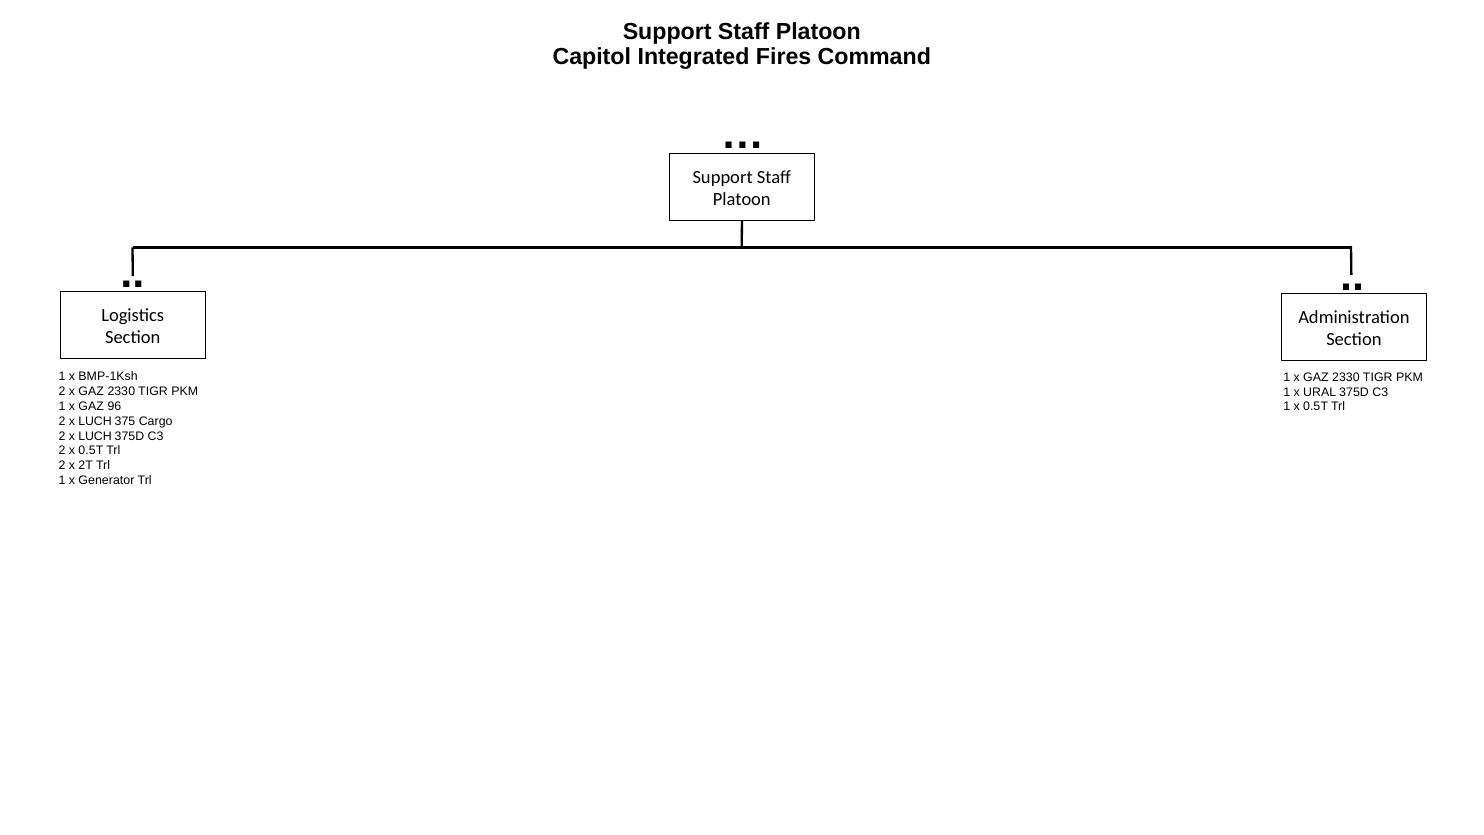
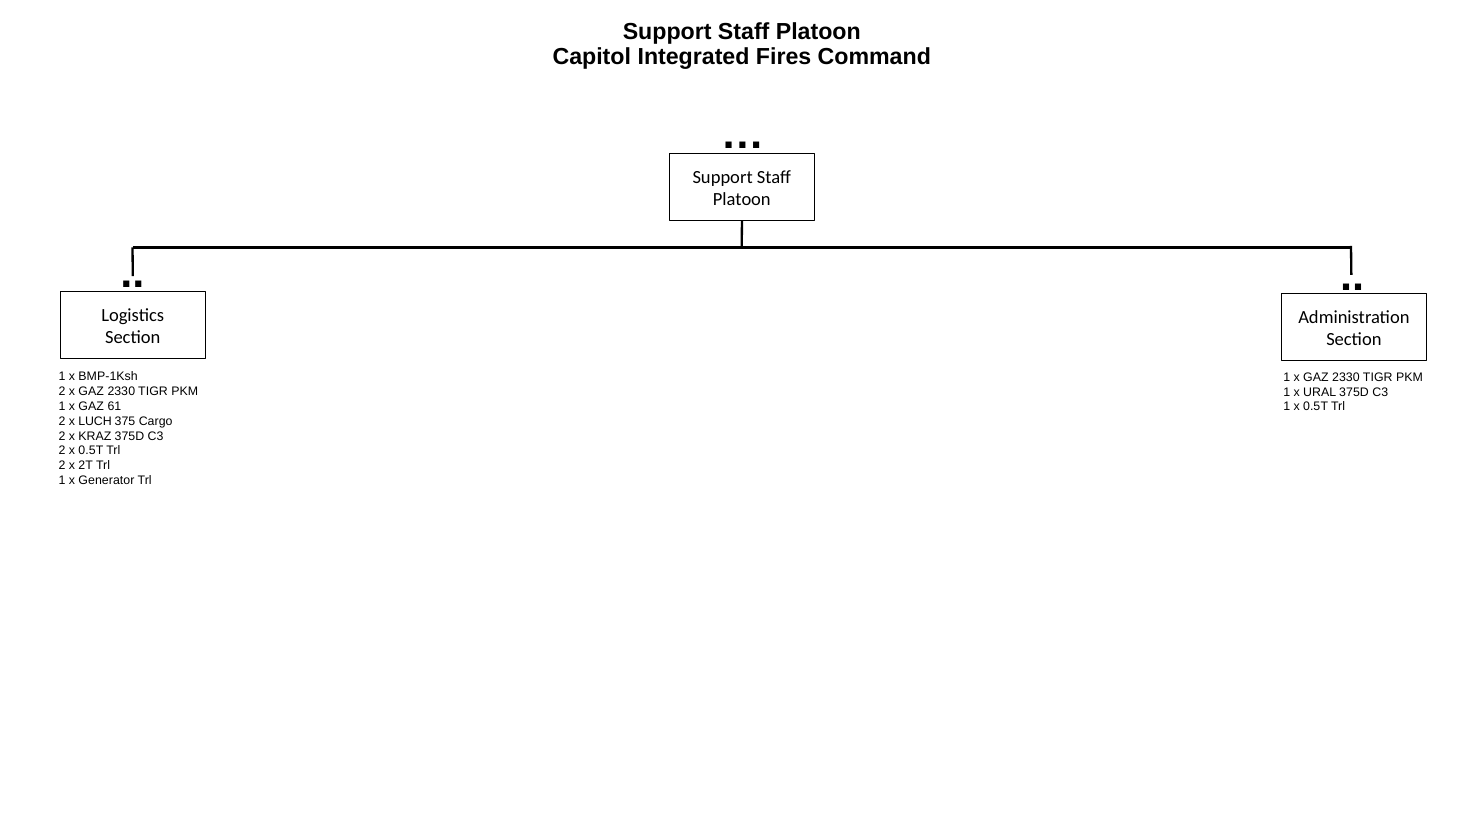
96: 96 -> 61
LUCH at (95, 436): LUCH -> KRAZ
